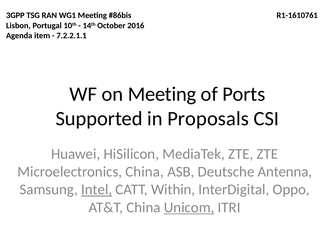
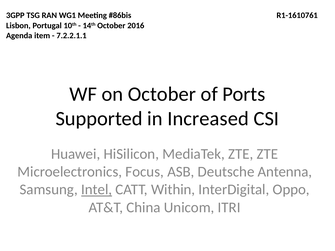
on Meeting: Meeting -> October
Proposals: Proposals -> Increased
Microelectronics China: China -> Focus
Unicom underline: present -> none
